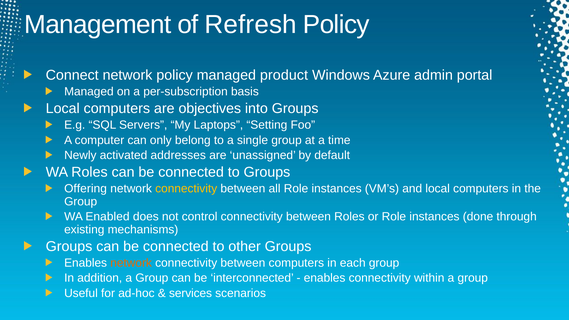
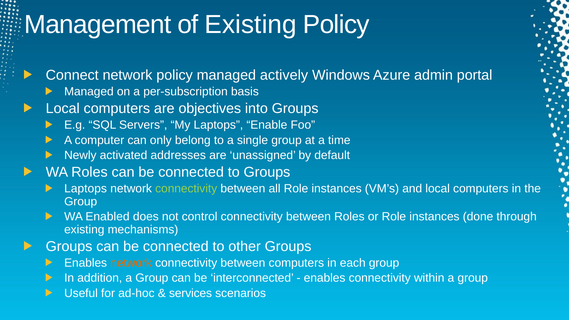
of Refresh: Refresh -> Existing
product: product -> actively
Setting: Setting -> Enable
Offering at (86, 189): Offering -> Laptops
connectivity at (186, 189) colour: yellow -> light green
